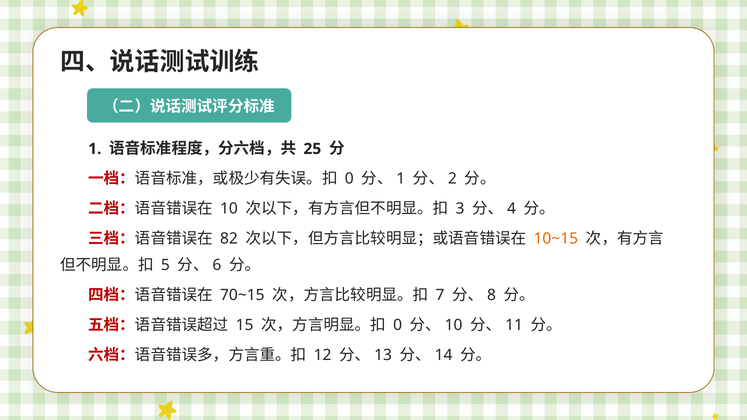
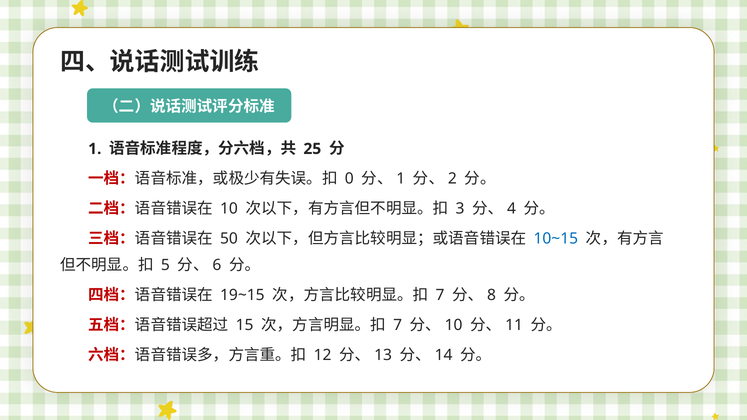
82: 82 -> 50
10~15 colour: orange -> blue
70~15: 70~15 -> 19~15
0 at (398, 325): 0 -> 7
